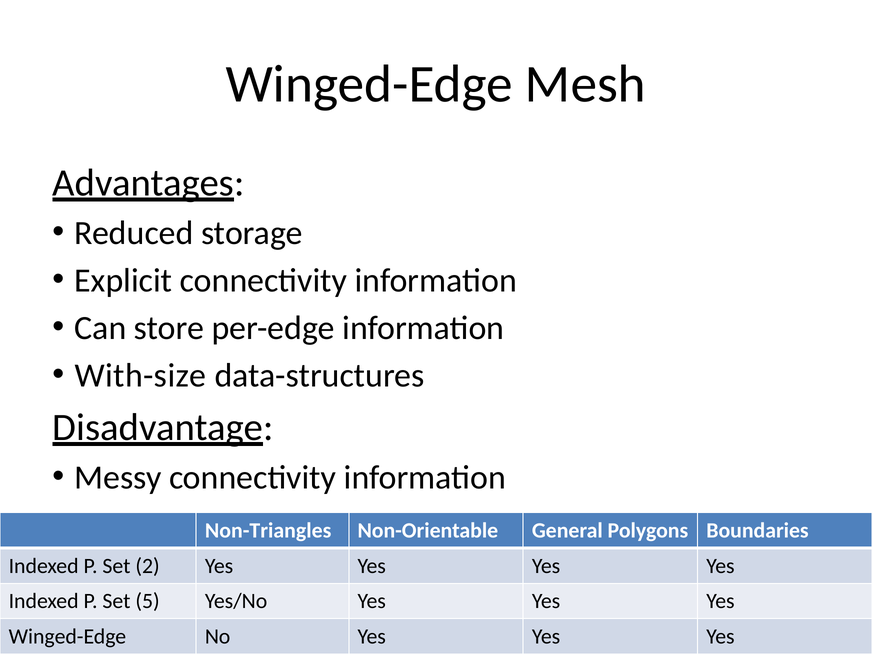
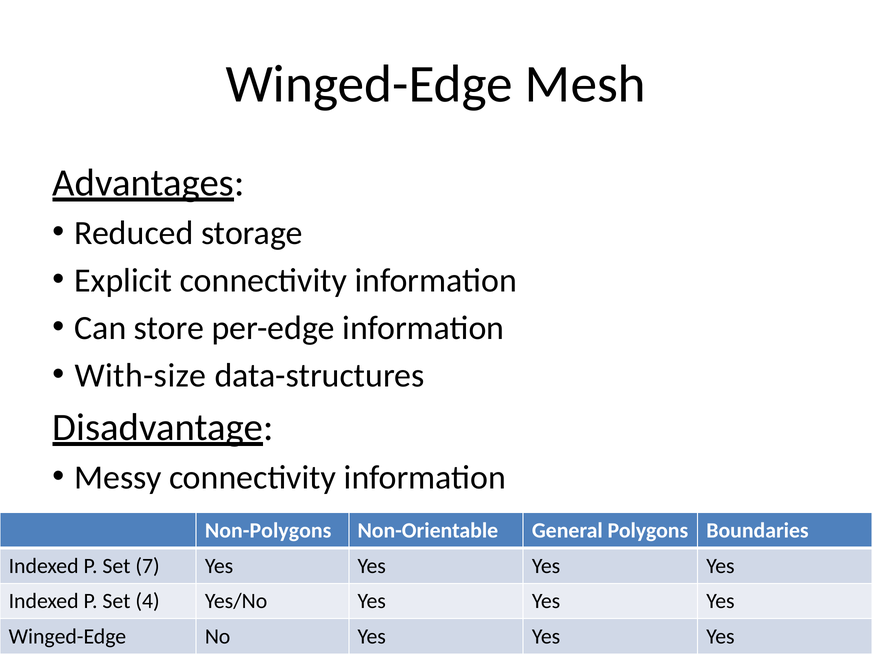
Non-Triangles: Non-Triangles -> Non-Polygons
2: 2 -> 7
5: 5 -> 4
